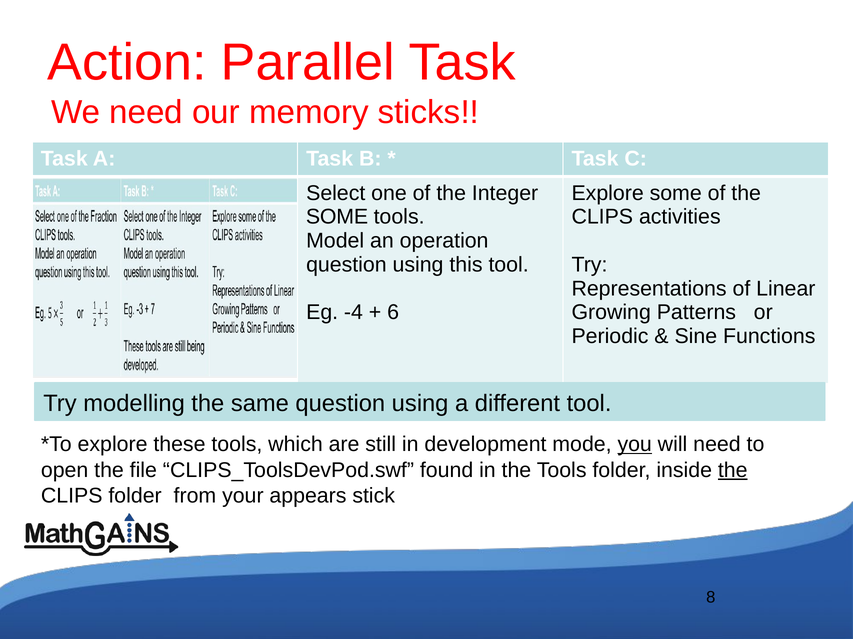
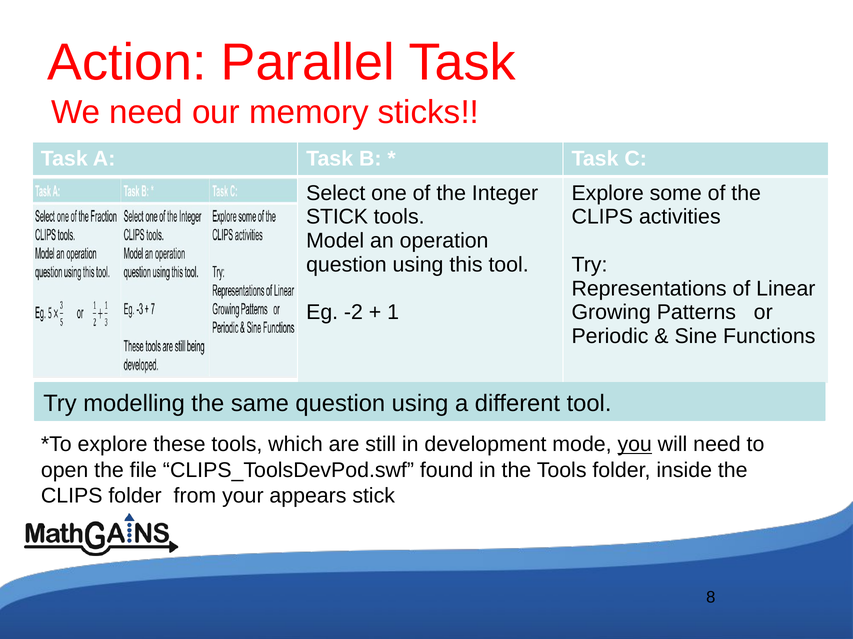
SOME at (337, 217): SOME -> STICK
-4: -4 -> -2
6: 6 -> 1
the at (733, 471) underline: present -> none
